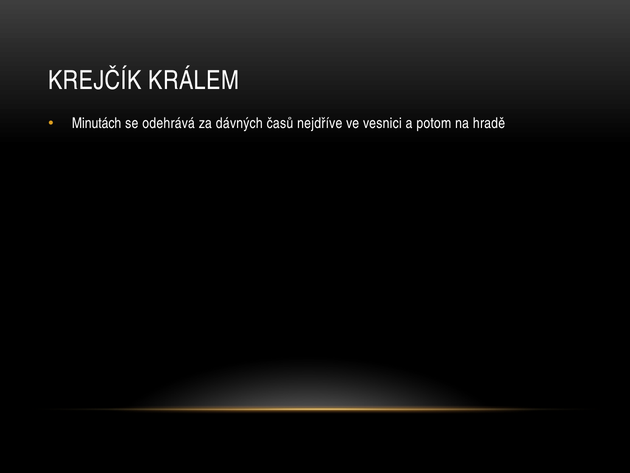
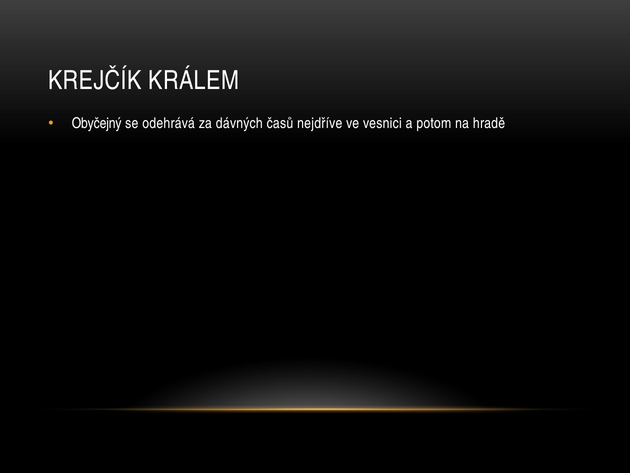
Minutách: Minutách -> Obyčejný
